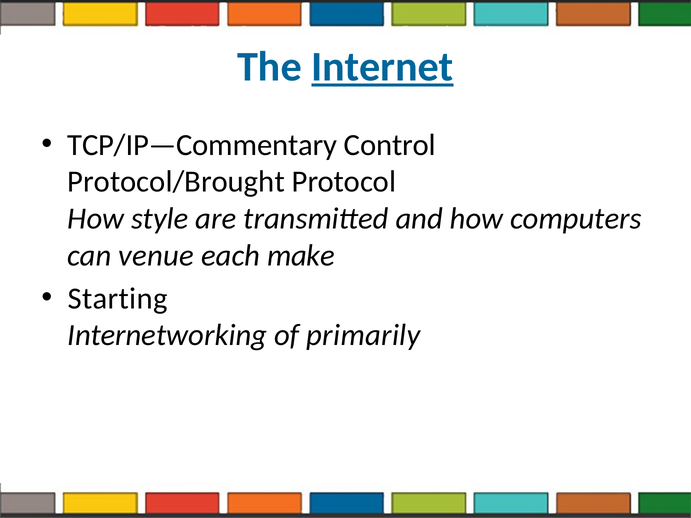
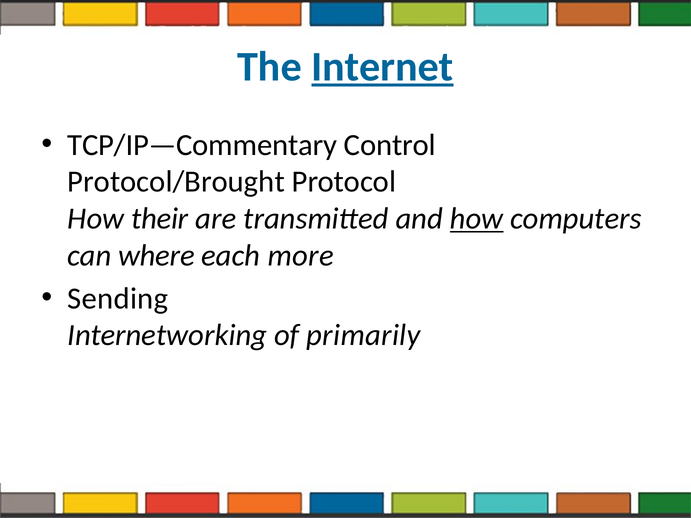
style: style -> their
how at (477, 219) underline: none -> present
venue: venue -> where
make: make -> more
Starting: Starting -> Sending
